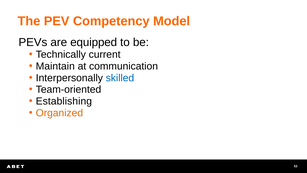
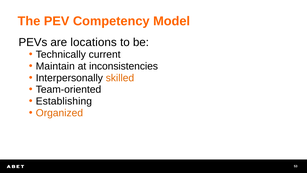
equipped: equipped -> locations
communication: communication -> inconsistencies
skilled colour: blue -> orange
